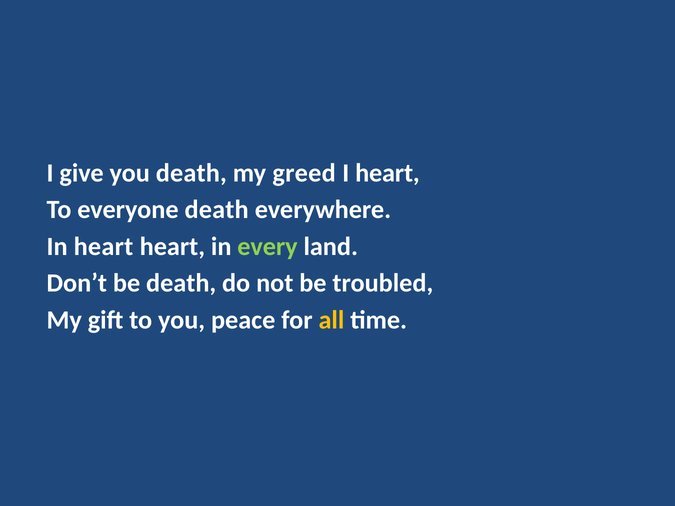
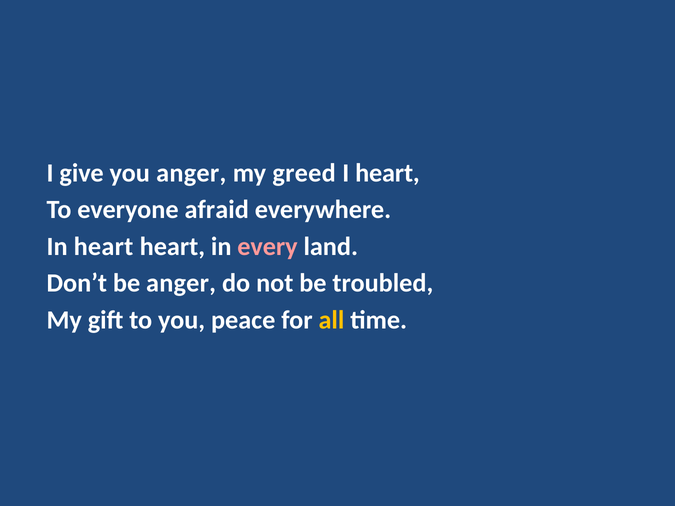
you death: death -> anger
everyone death: death -> afraid
every colour: light green -> pink
be death: death -> anger
